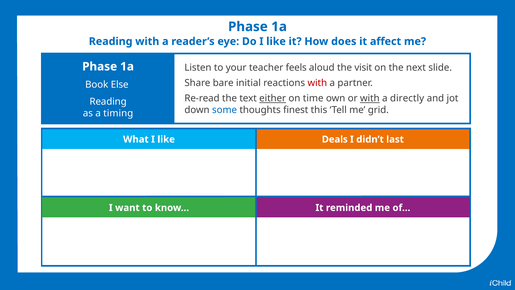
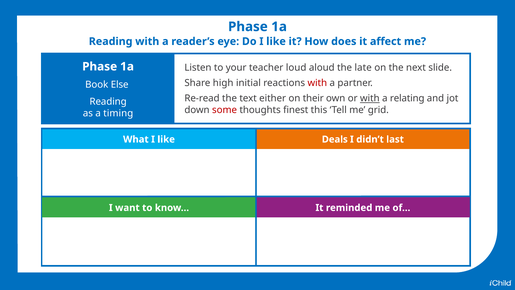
feels: feels -> loud
visit: visit -> late
bare: bare -> high
either underline: present -> none
time: time -> their
directly: directly -> relating
some colour: blue -> red
